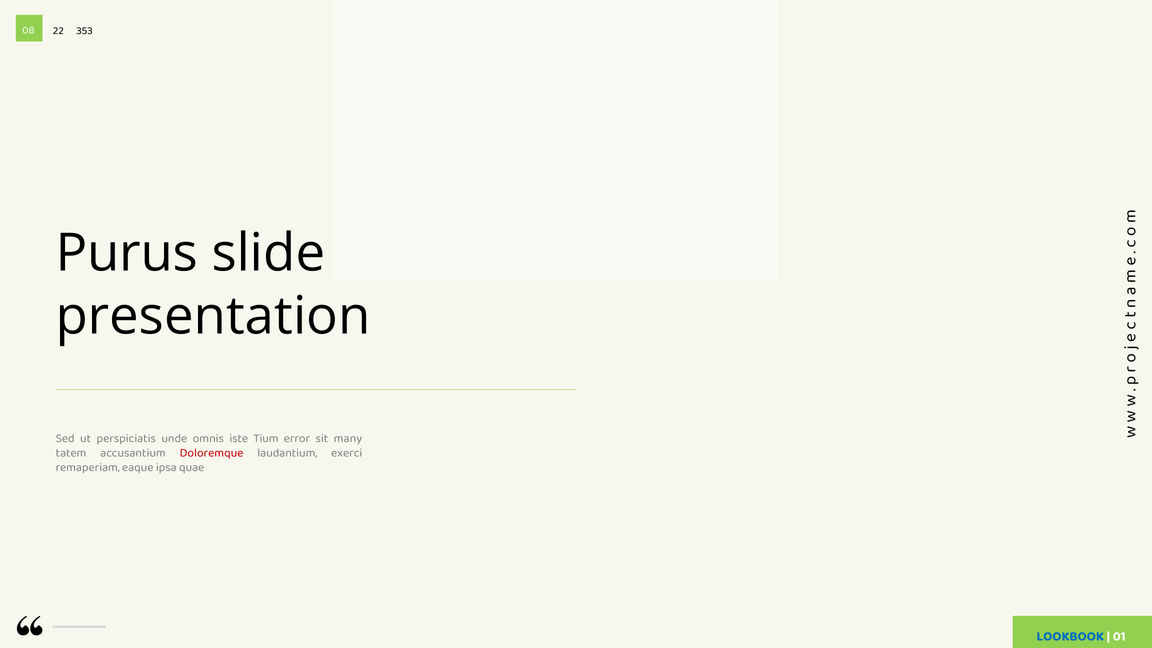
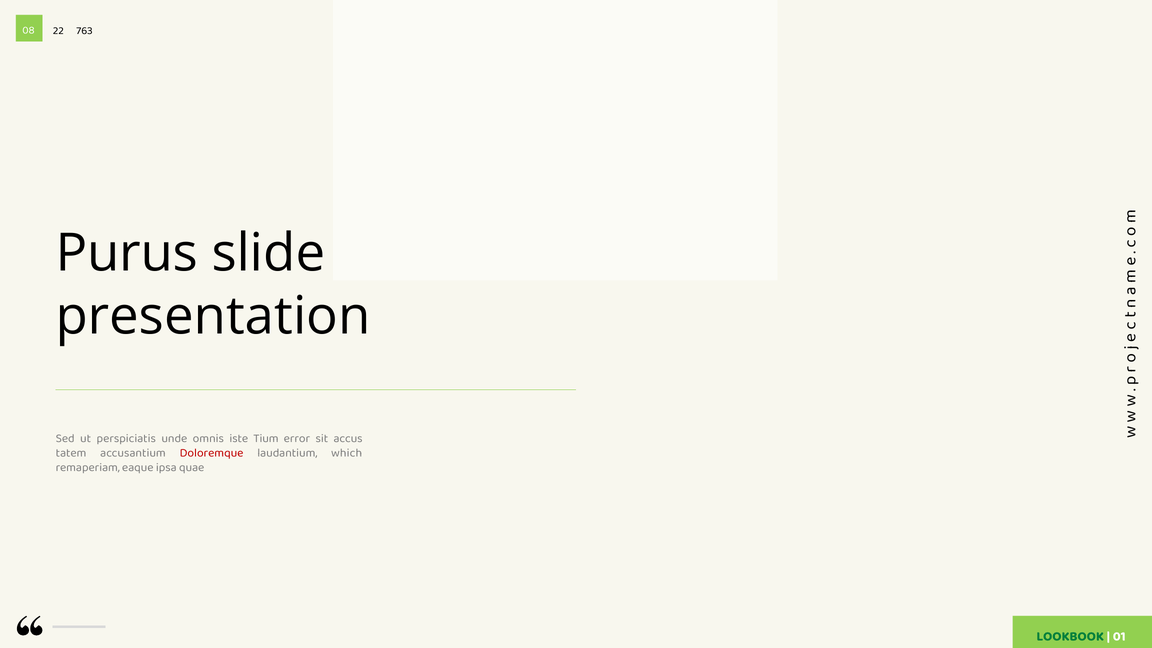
353: 353 -> 763
many: many -> accus
exerci: exerci -> which
LOOKBOOK colour: blue -> green
